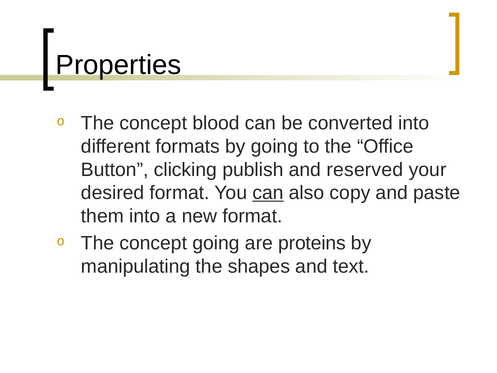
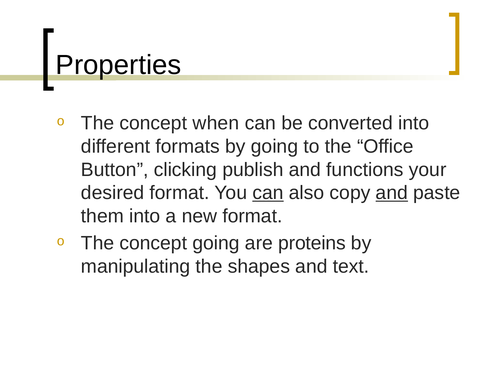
blood: blood -> when
reserved: reserved -> functions
and at (392, 193) underline: none -> present
